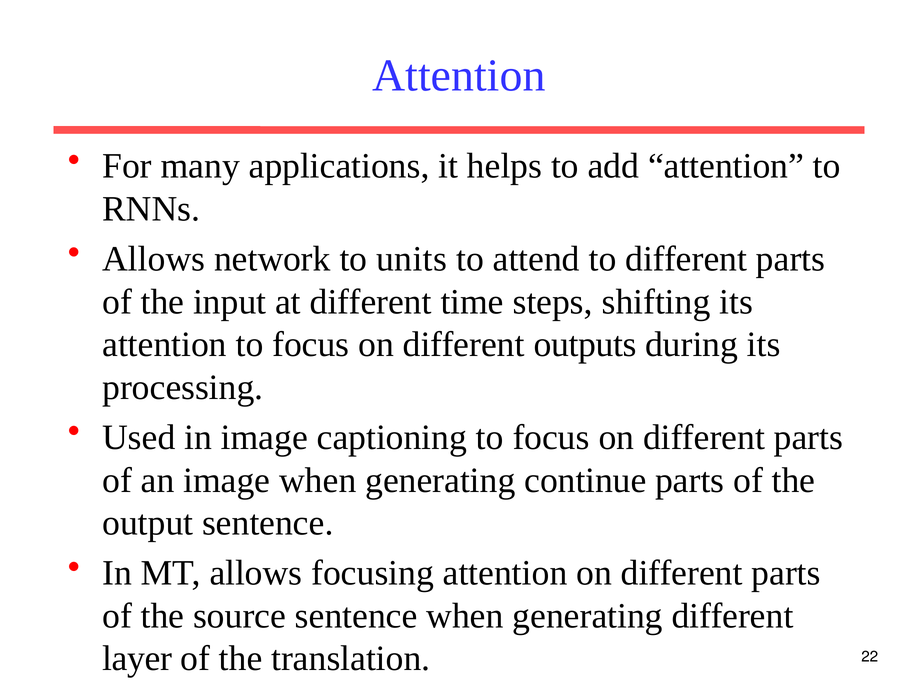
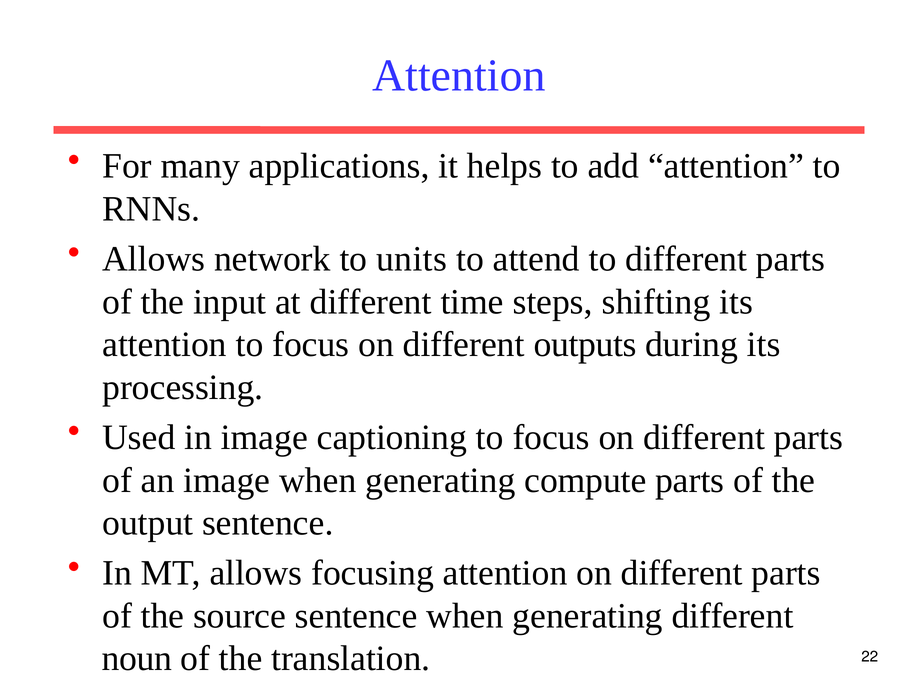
continue: continue -> compute
layer: layer -> noun
